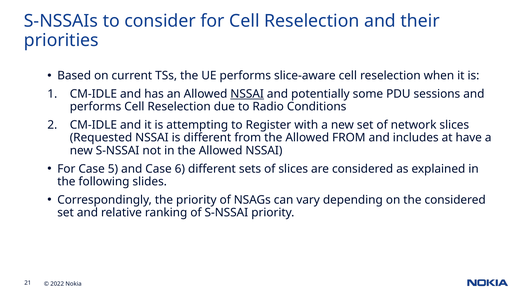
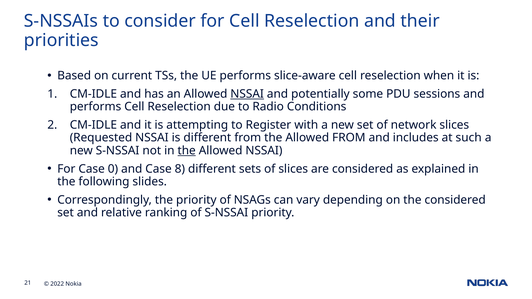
have: have -> such
the at (187, 151) underline: none -> present
5: 5 -> 0
6: 6 -> 8
